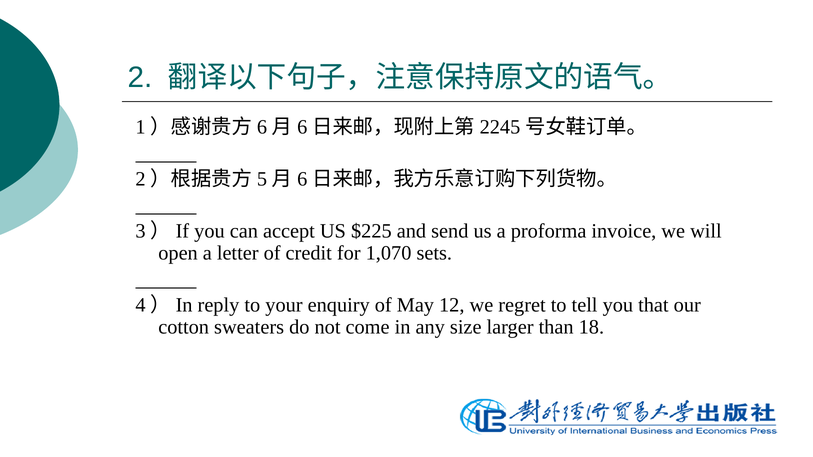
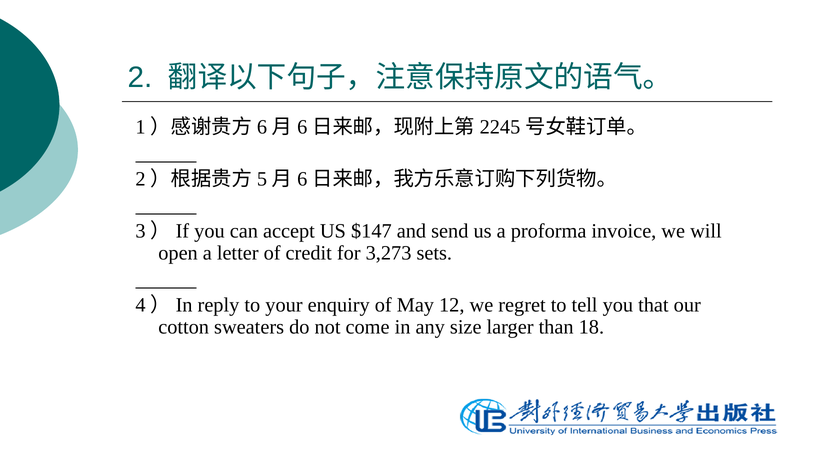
$225: $225 -> $147
1,070: 1,070 -> 3,273
